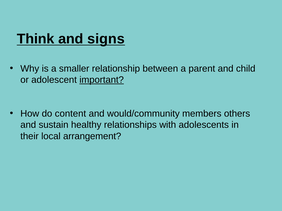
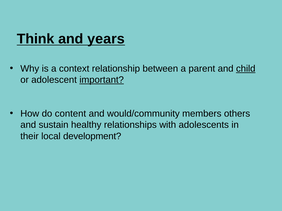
signs: signs -> years
smaller: smaller -> context
child underline: none -> present
arrangement: arrangement -> development
